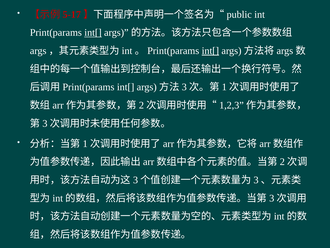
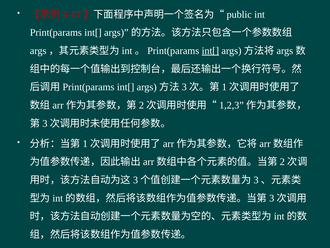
int[ at (93, 33) underline: present -> none
